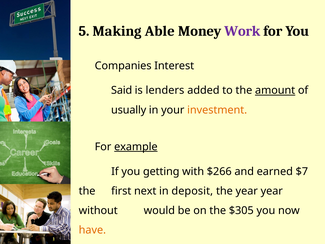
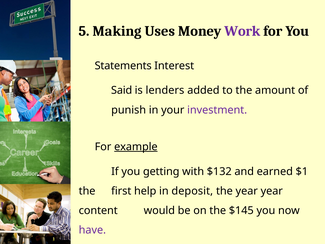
Able: Able -> Uses
Companies: Companies -> Statements
amount underline: present -> none
usually: usually -> punish
investment colour: orange -> purple
$266: $266 -> $132
$7: $7 -> $1
next: next -> help
without: without -> content
$305: $305 -> $145
have colour: orange -> purple
